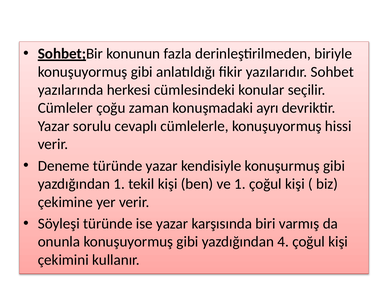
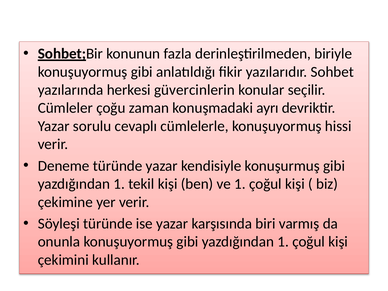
cümlesindeki: cümlesindeki -> güvercinlerin
konuşuyormuş gibi yazdığından 4: 4 -> 1
